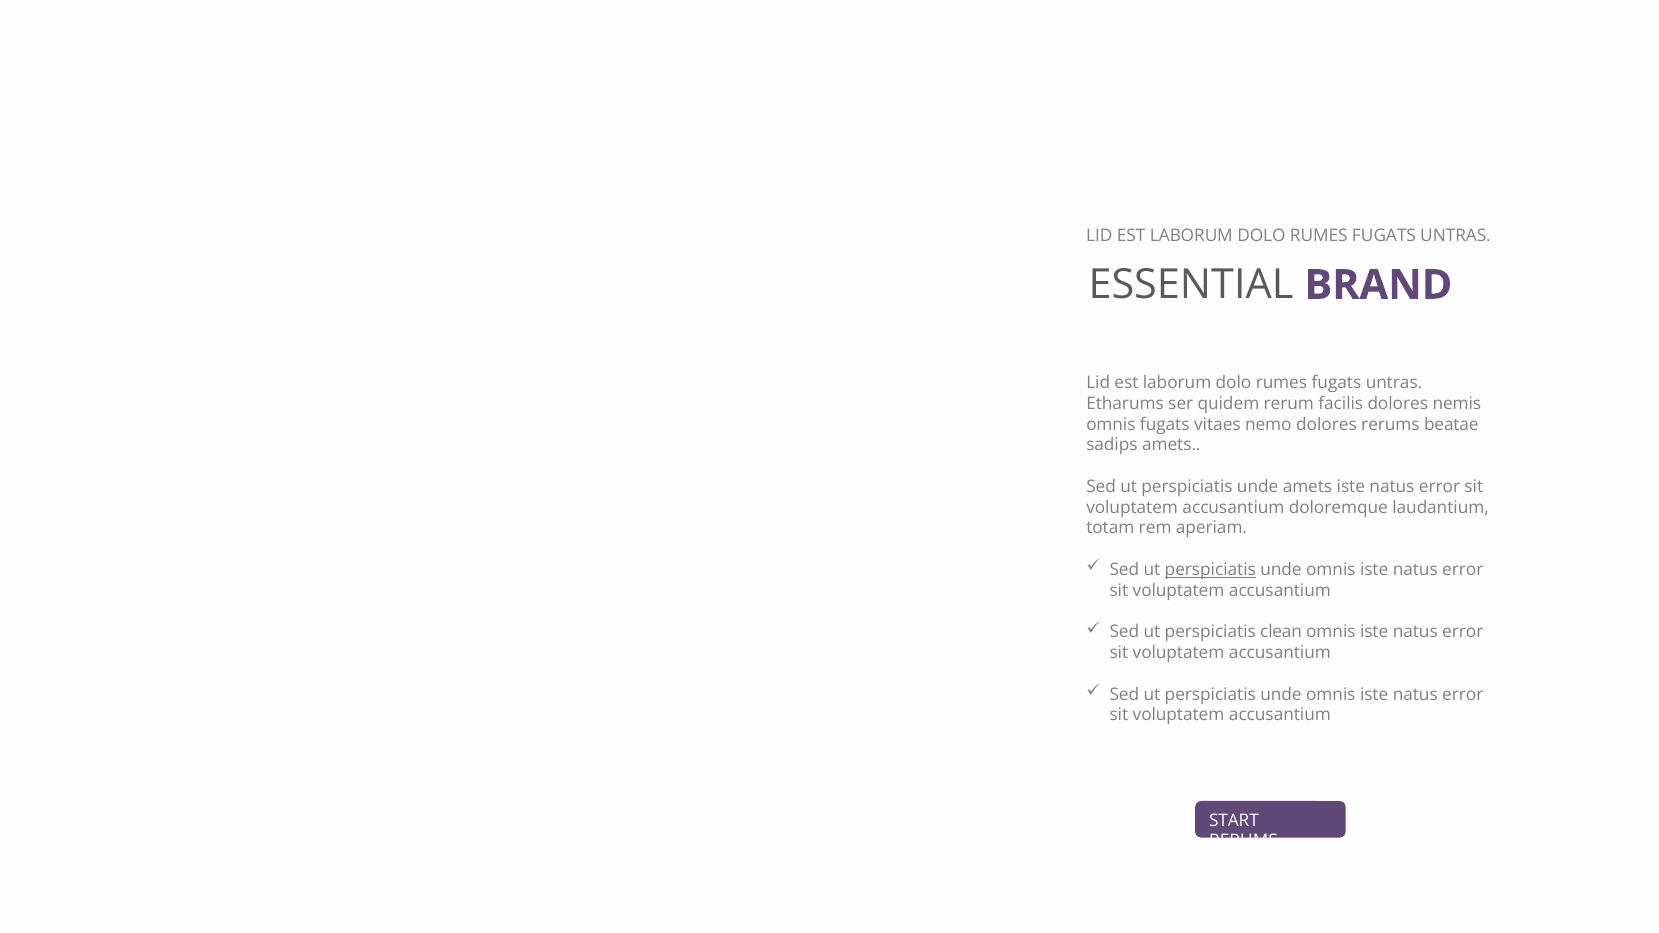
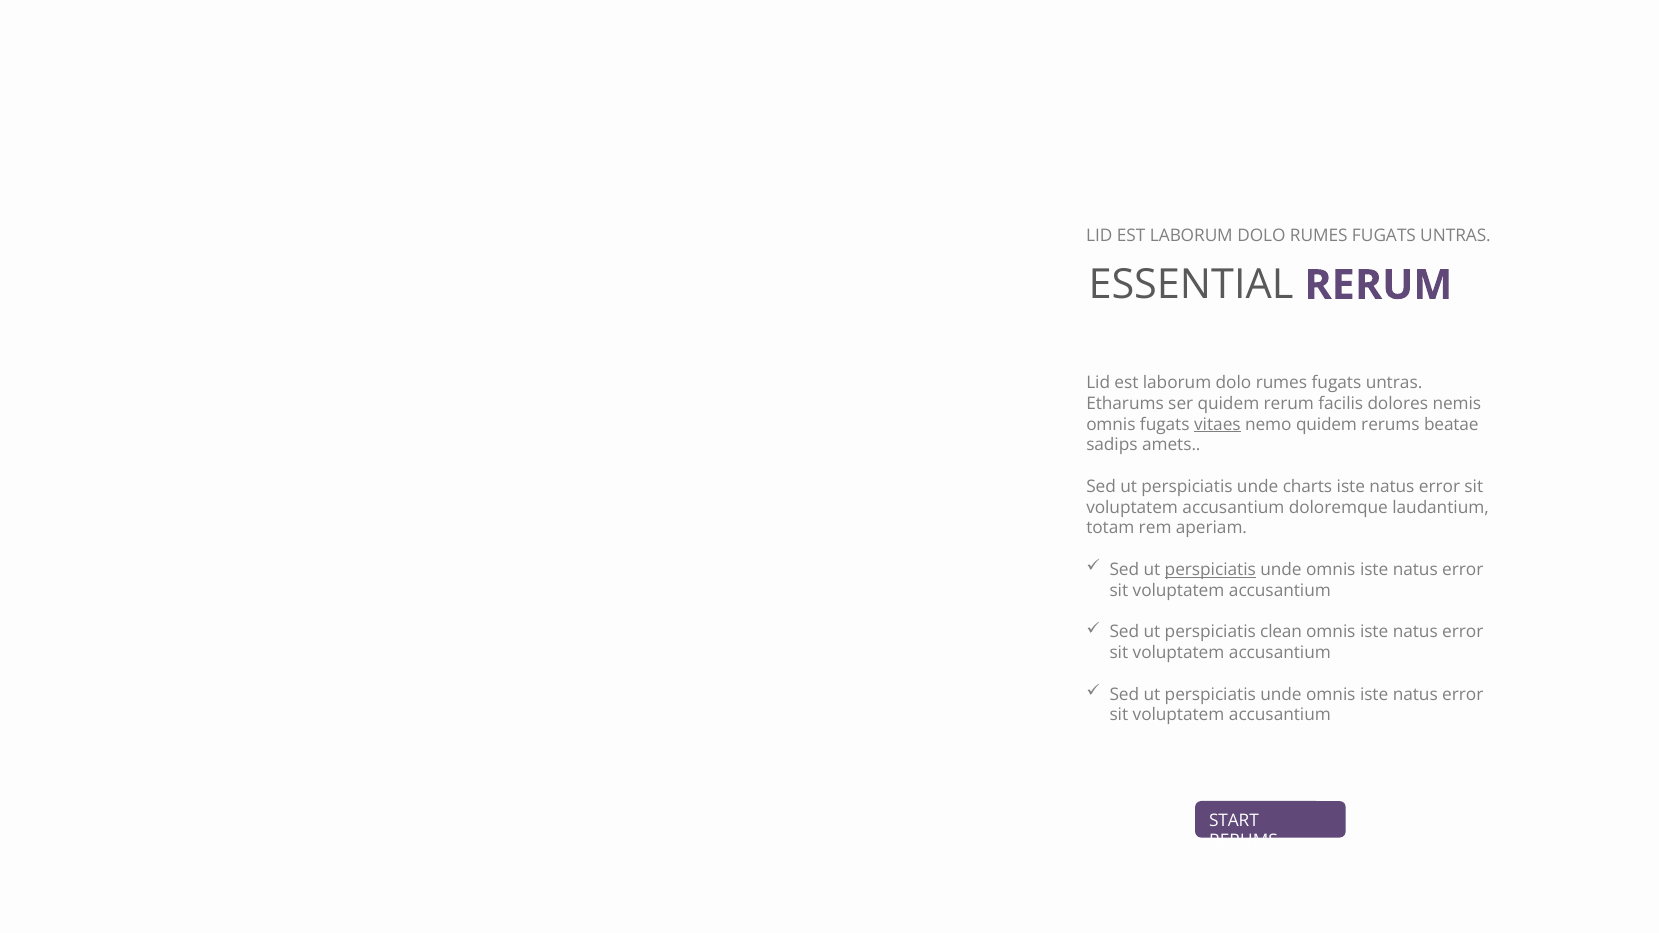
ESSENTIAL BRAND: BRAND -> RERUM
vitaes underline: none -> present
nemo dolores: dolores -> quidem
unde amets: amets -> charts
